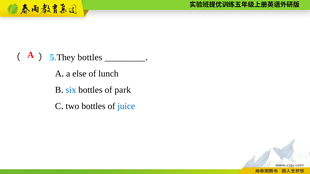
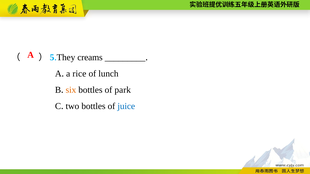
bottles at (90, 58): bottles -> creams
else: else -> rice
six colour: blue -> orange
